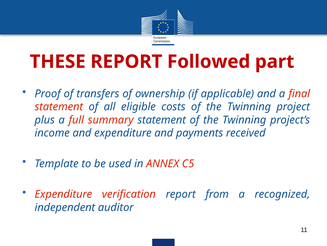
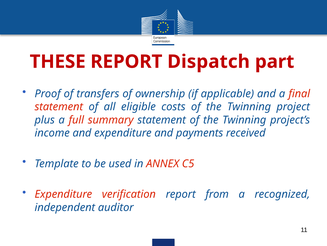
Followed: Followed -> Dispatch
